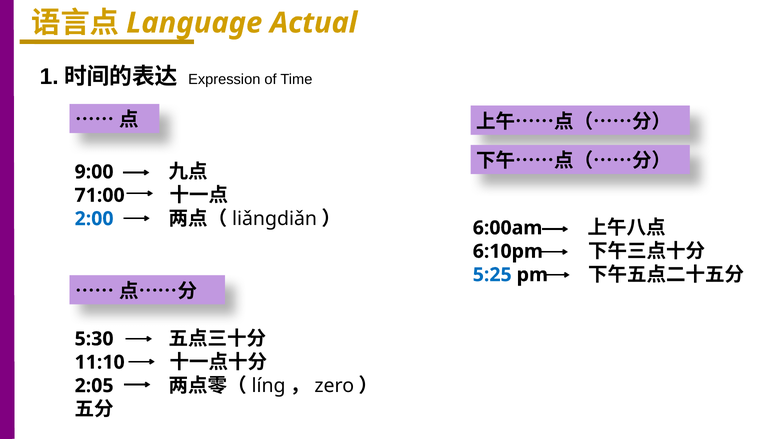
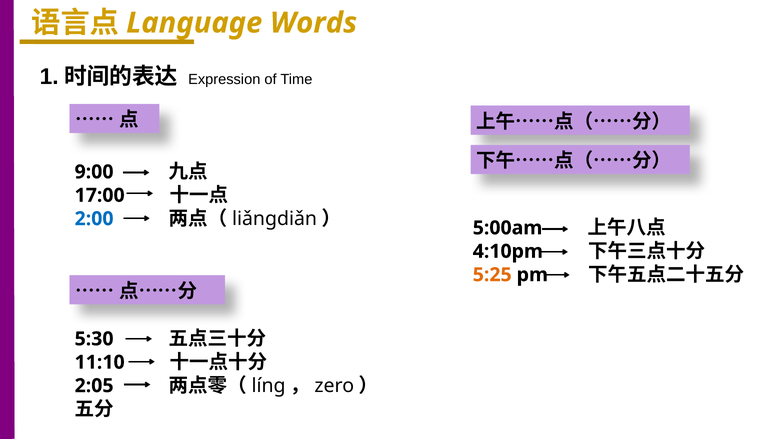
Actual: Actual -> Words
71:00: 71:00 -> 17:00
6:00am: 6:00am -> 5:00am
6:10pm: 6:10pm -> 4:10pm
5:25 colour: blue -> orange
